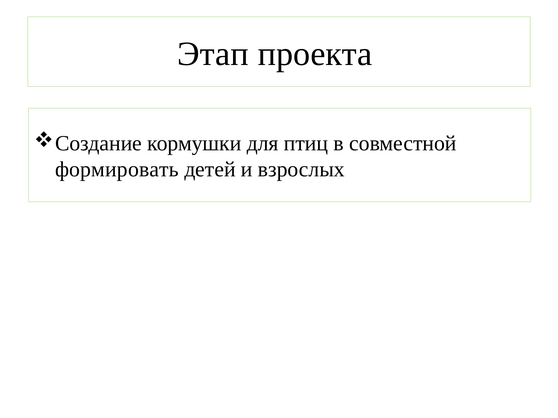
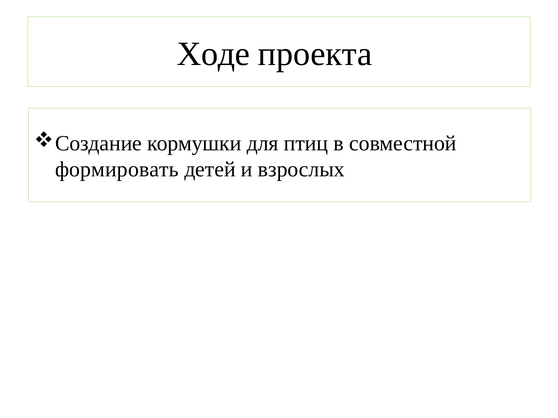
Этап: Этап -> Ходе
